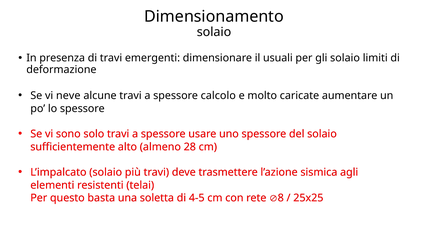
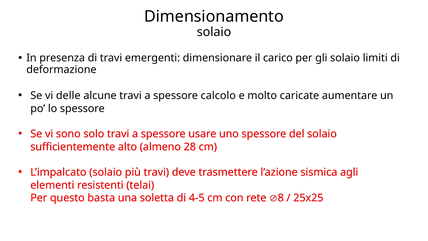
usuali: usuali -> carico
neve: neve -> delle
